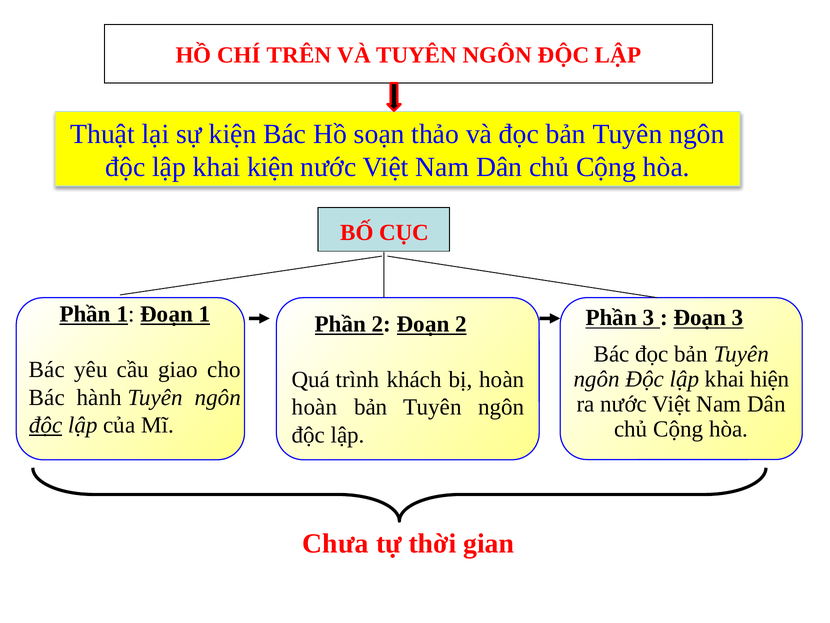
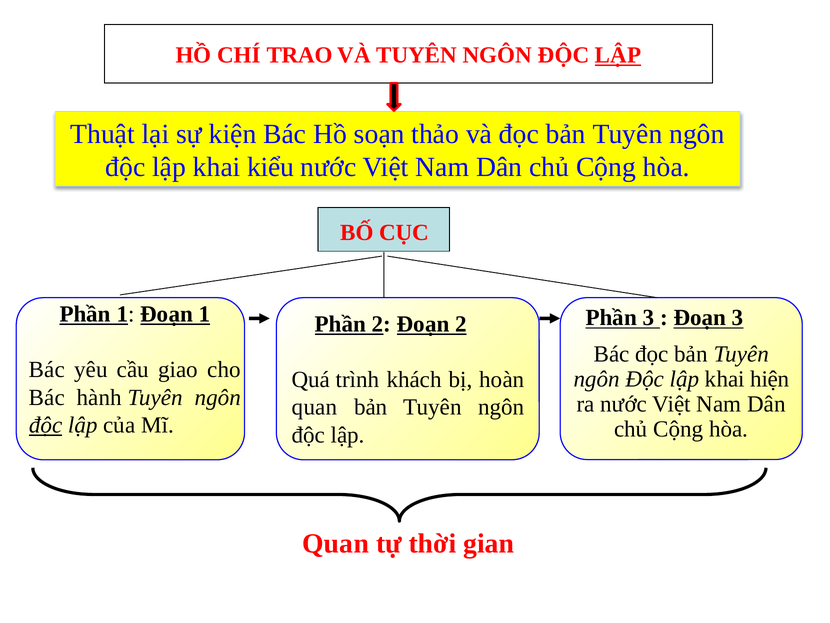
TRÊN: TRÊN -> TRAO
LẬP at (618, 55) underline: none -> present
khai kiện: kiện -> kiểu
hoàn at (315, 407): hoàn -> quan
Chưa at (336, 543): Chưa -> Quan
